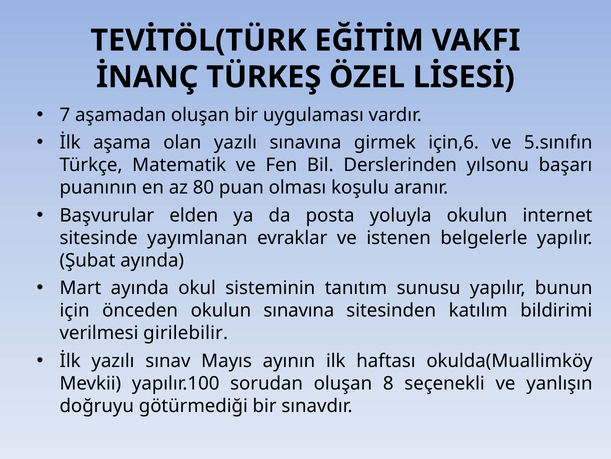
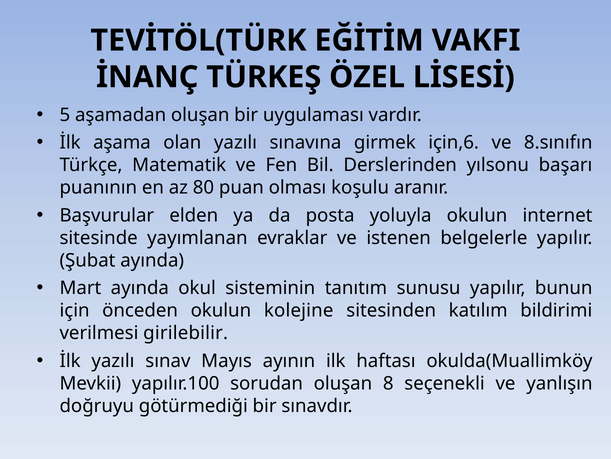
7: 7 -> 5
5.sınıfın: 5.sınıfın -> 8.sınıfın
okulun sınavına: sınavına -> kolejine
